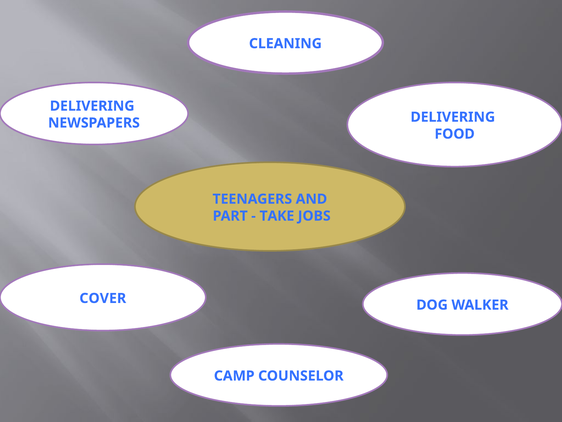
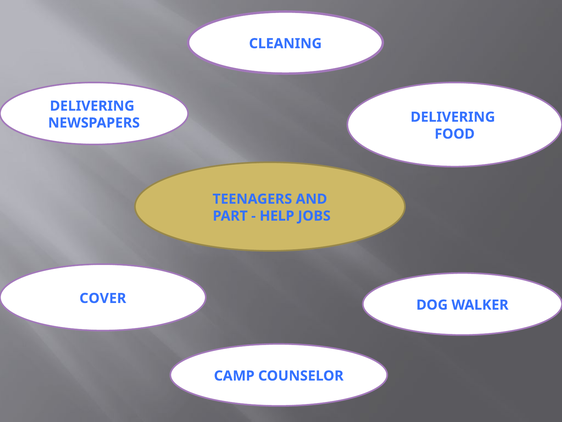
TAKE: TAKE -> HELP
